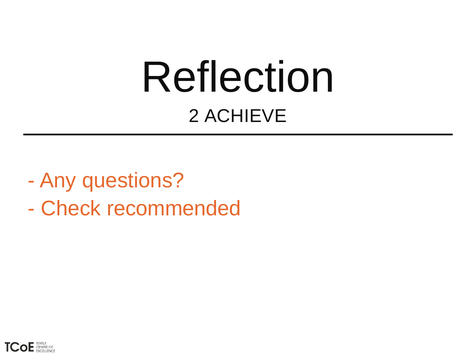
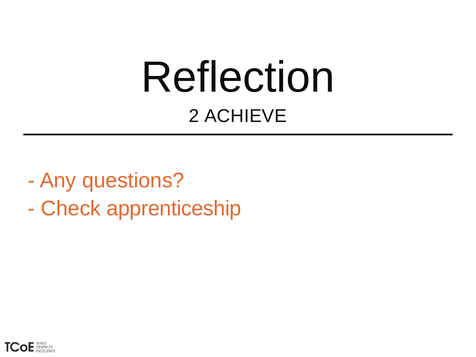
recommended: recommended -> apprenticeship
